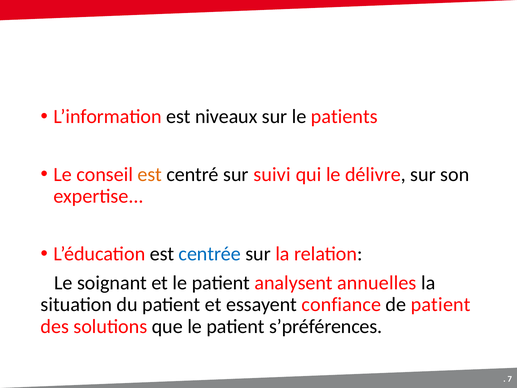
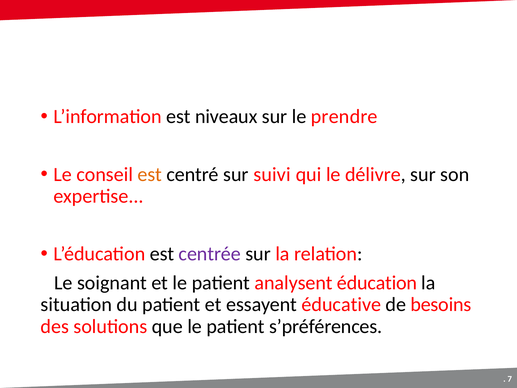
patients: patients -> prendre
centrée colour: blue -> purple
annuelles: annuelles -> éducation
confiance: confiance -> éducative
de patient: patient -> besoins
